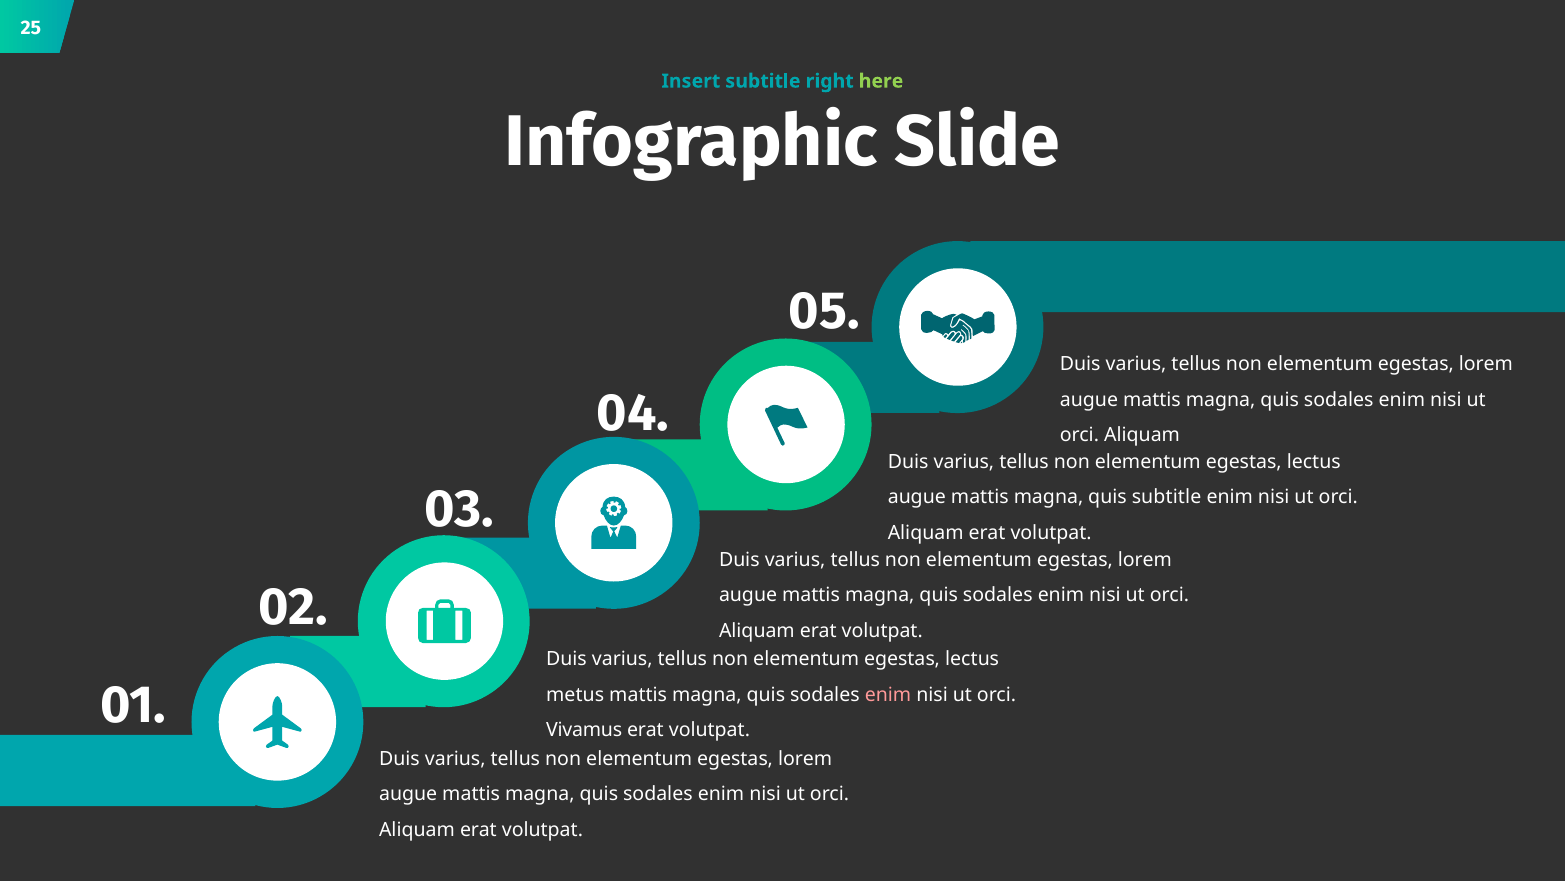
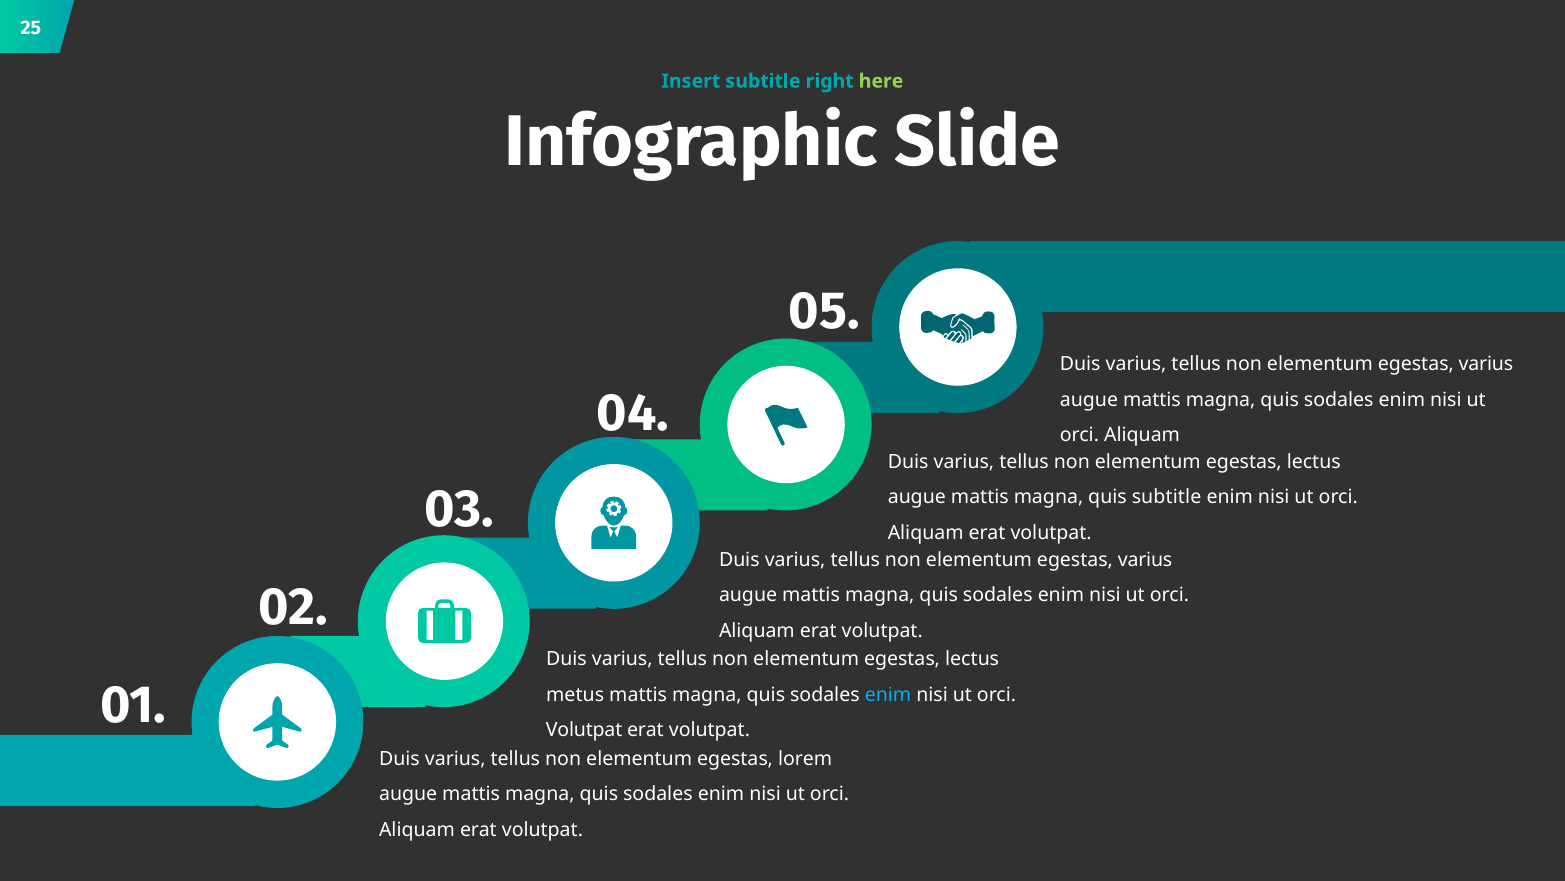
lorem at (1486, 364): lorem -> varius
lorem at (1145, 560): lorem -> varius
enim at (888, 694) colour: pink -> light blue
Vivamus at (584, 729): Vivamus -> Volutpat
